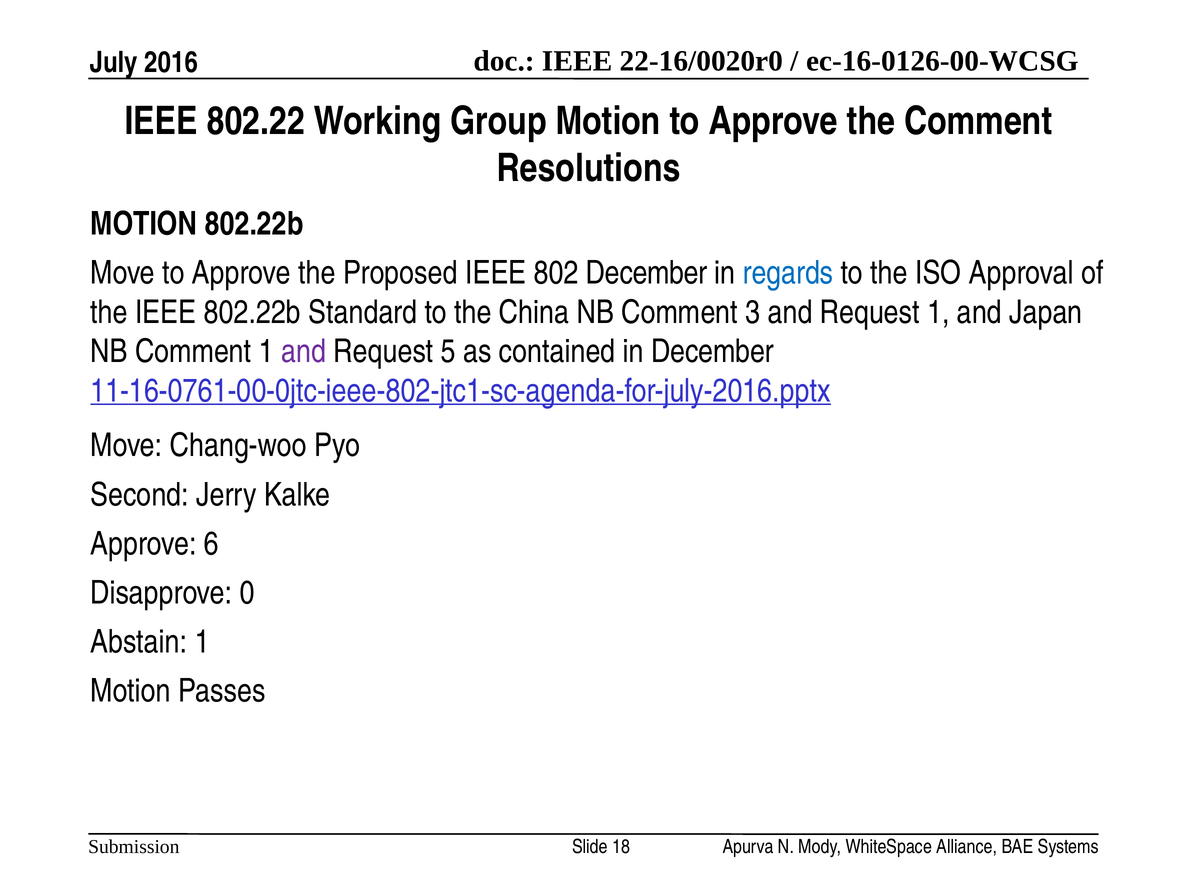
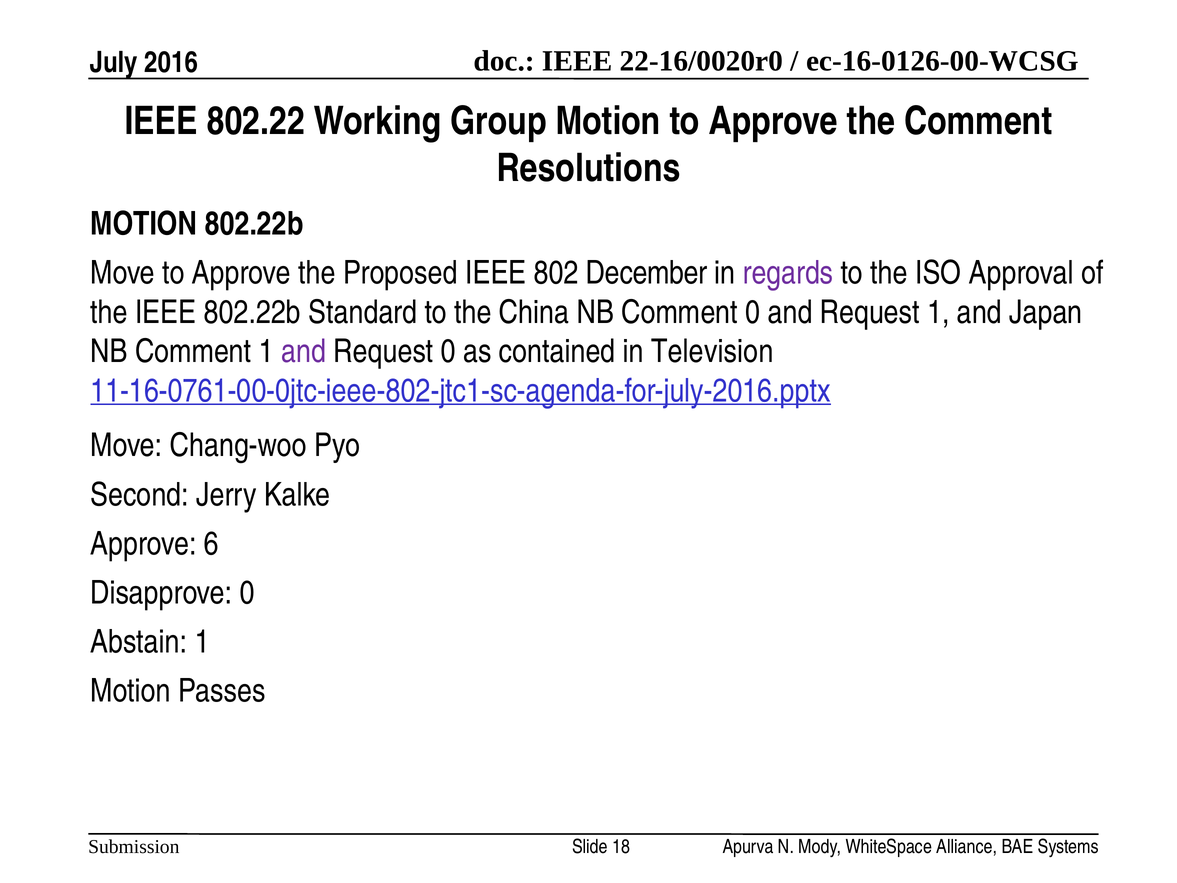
regards colour: blue -> purple
Comment 3: 3 -> 0
Request 5: 5 -> 0
in December: December -> Television
